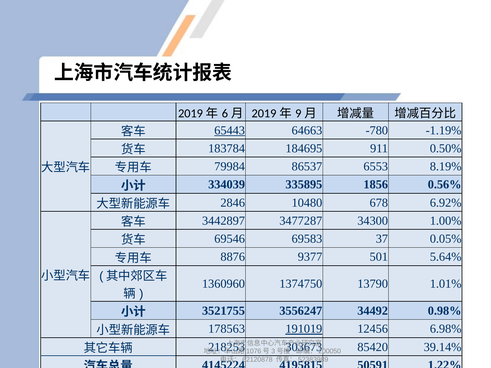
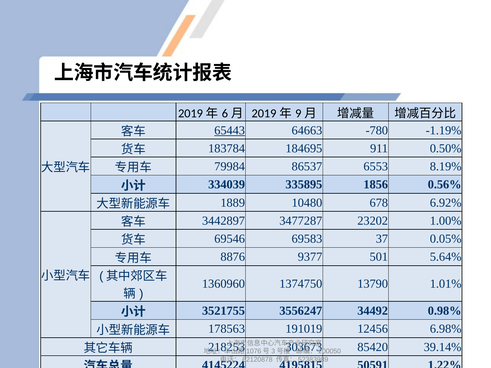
2846: 2846 -> 1889
34300: 34300 -> 23202
191019 underline: present -> none
